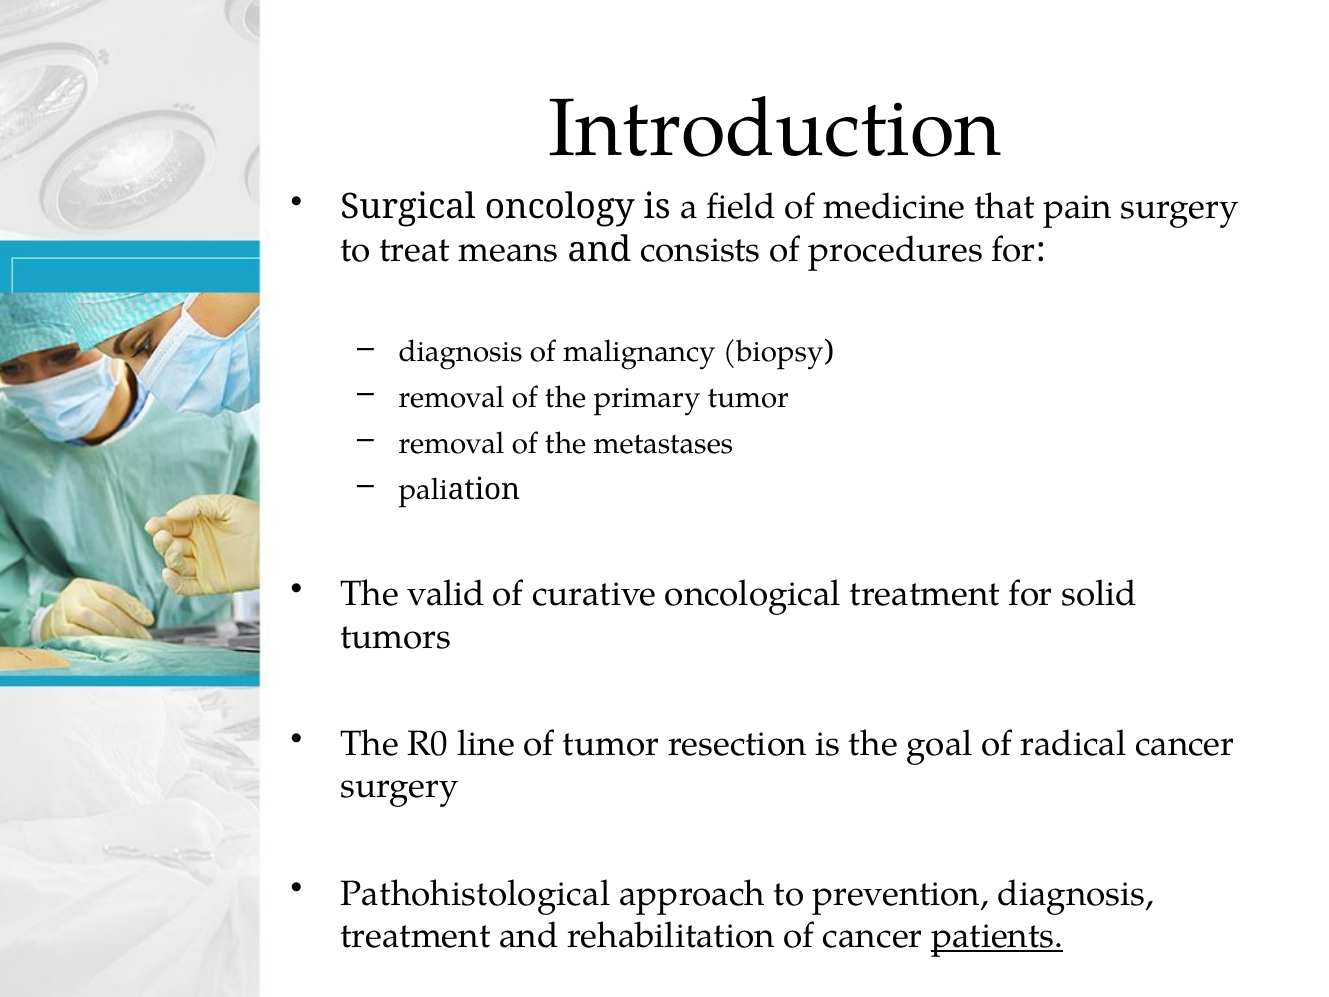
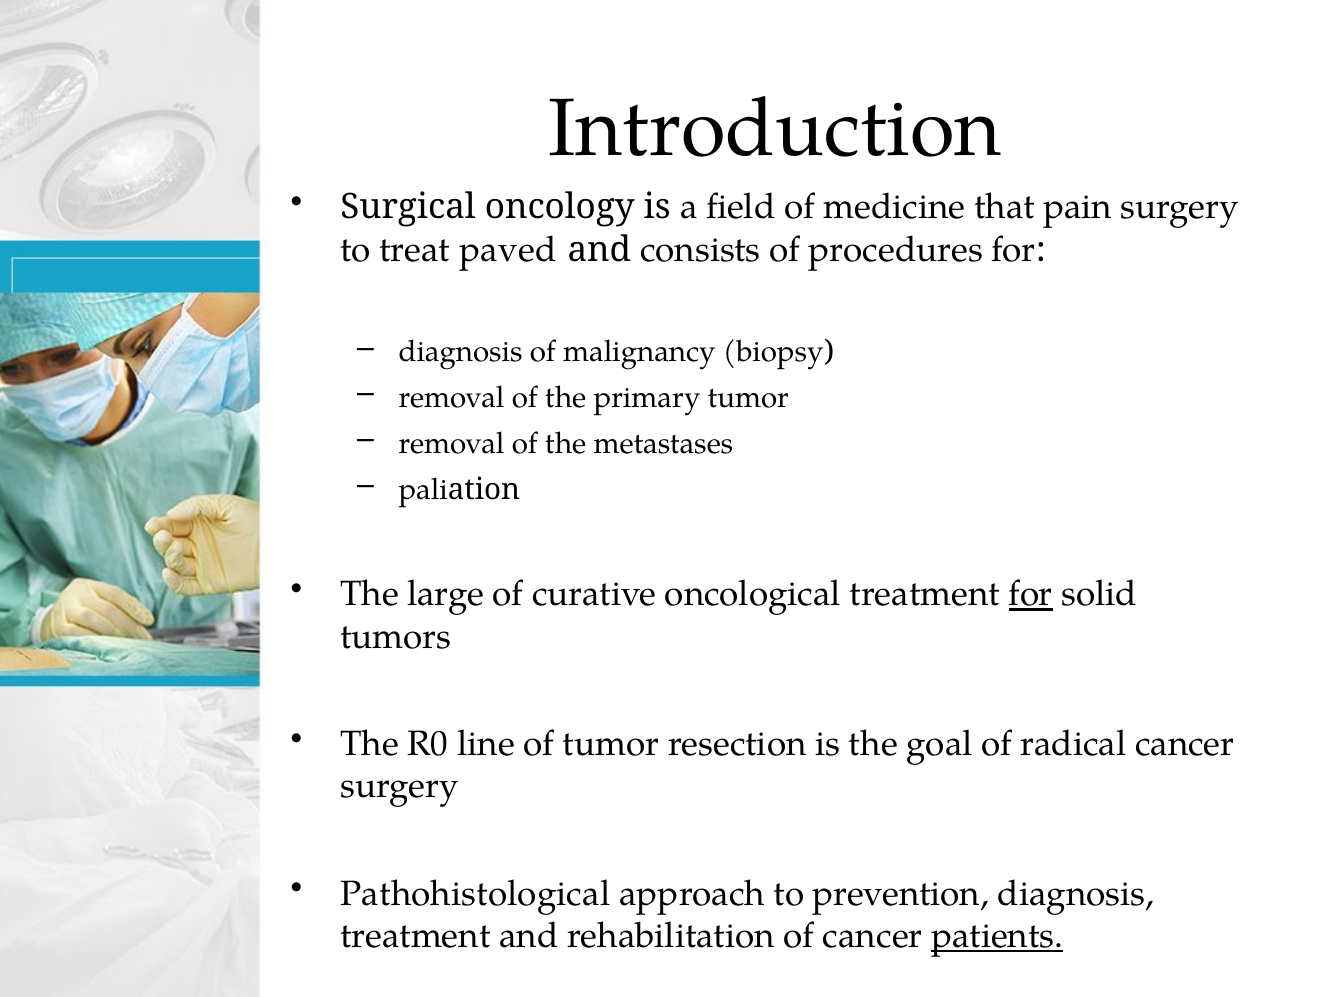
means: means -> paved
valid: valid -> large
for at (1031, 594) underline: none -> present
